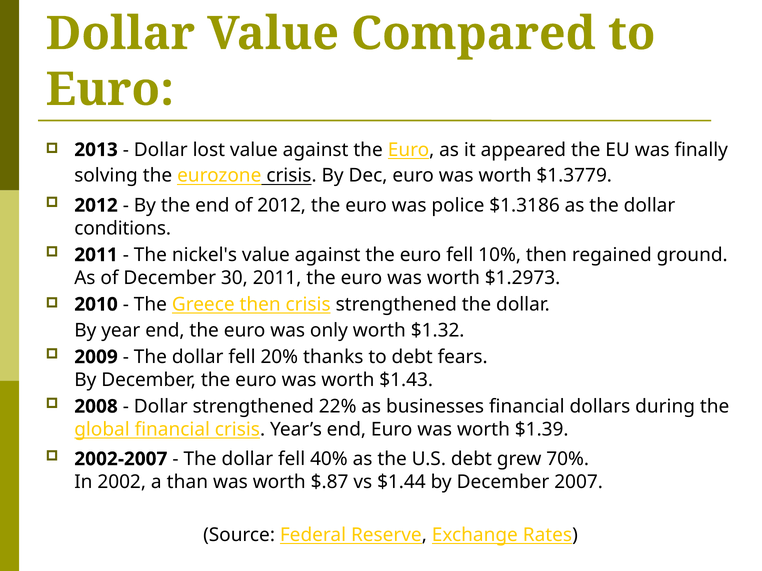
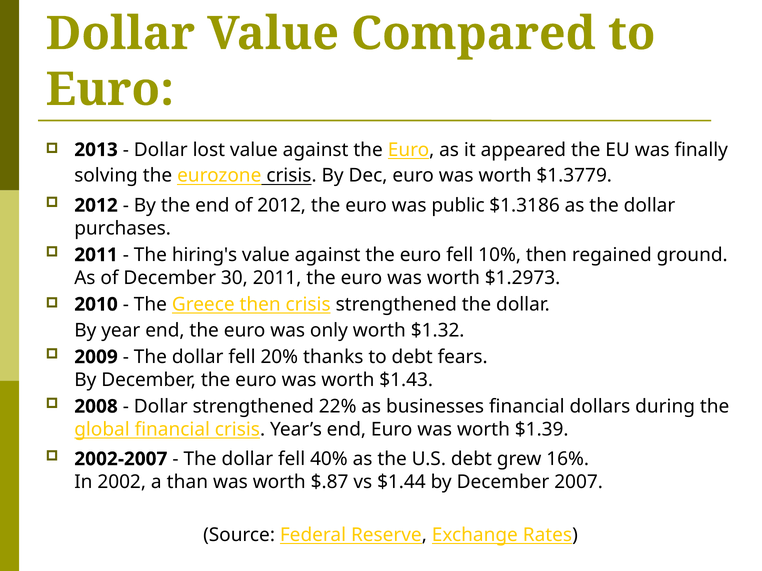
police: police -> public
conditions: conditions -> purchases
nickel's: nickel's -> hiring's
70%: 70% -> 16%
